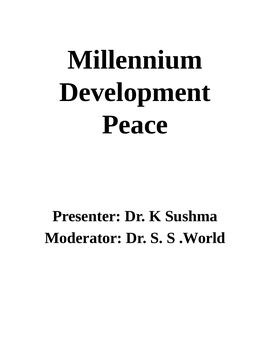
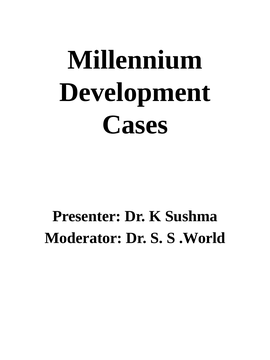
Peace: Peace -> Cases
